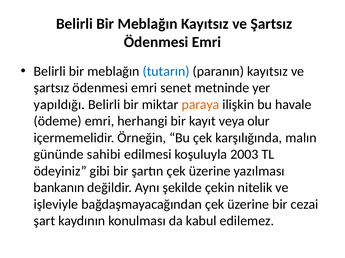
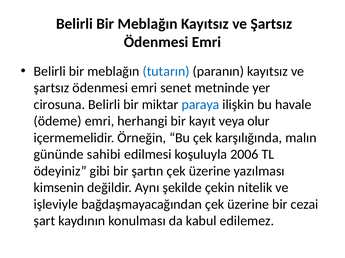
yapıldığı: yapıldığı -> cirosuna
paraya colour: orange -> blue
2003: 2003 -> 2006
bankanın: bankanın -> kimsenin
